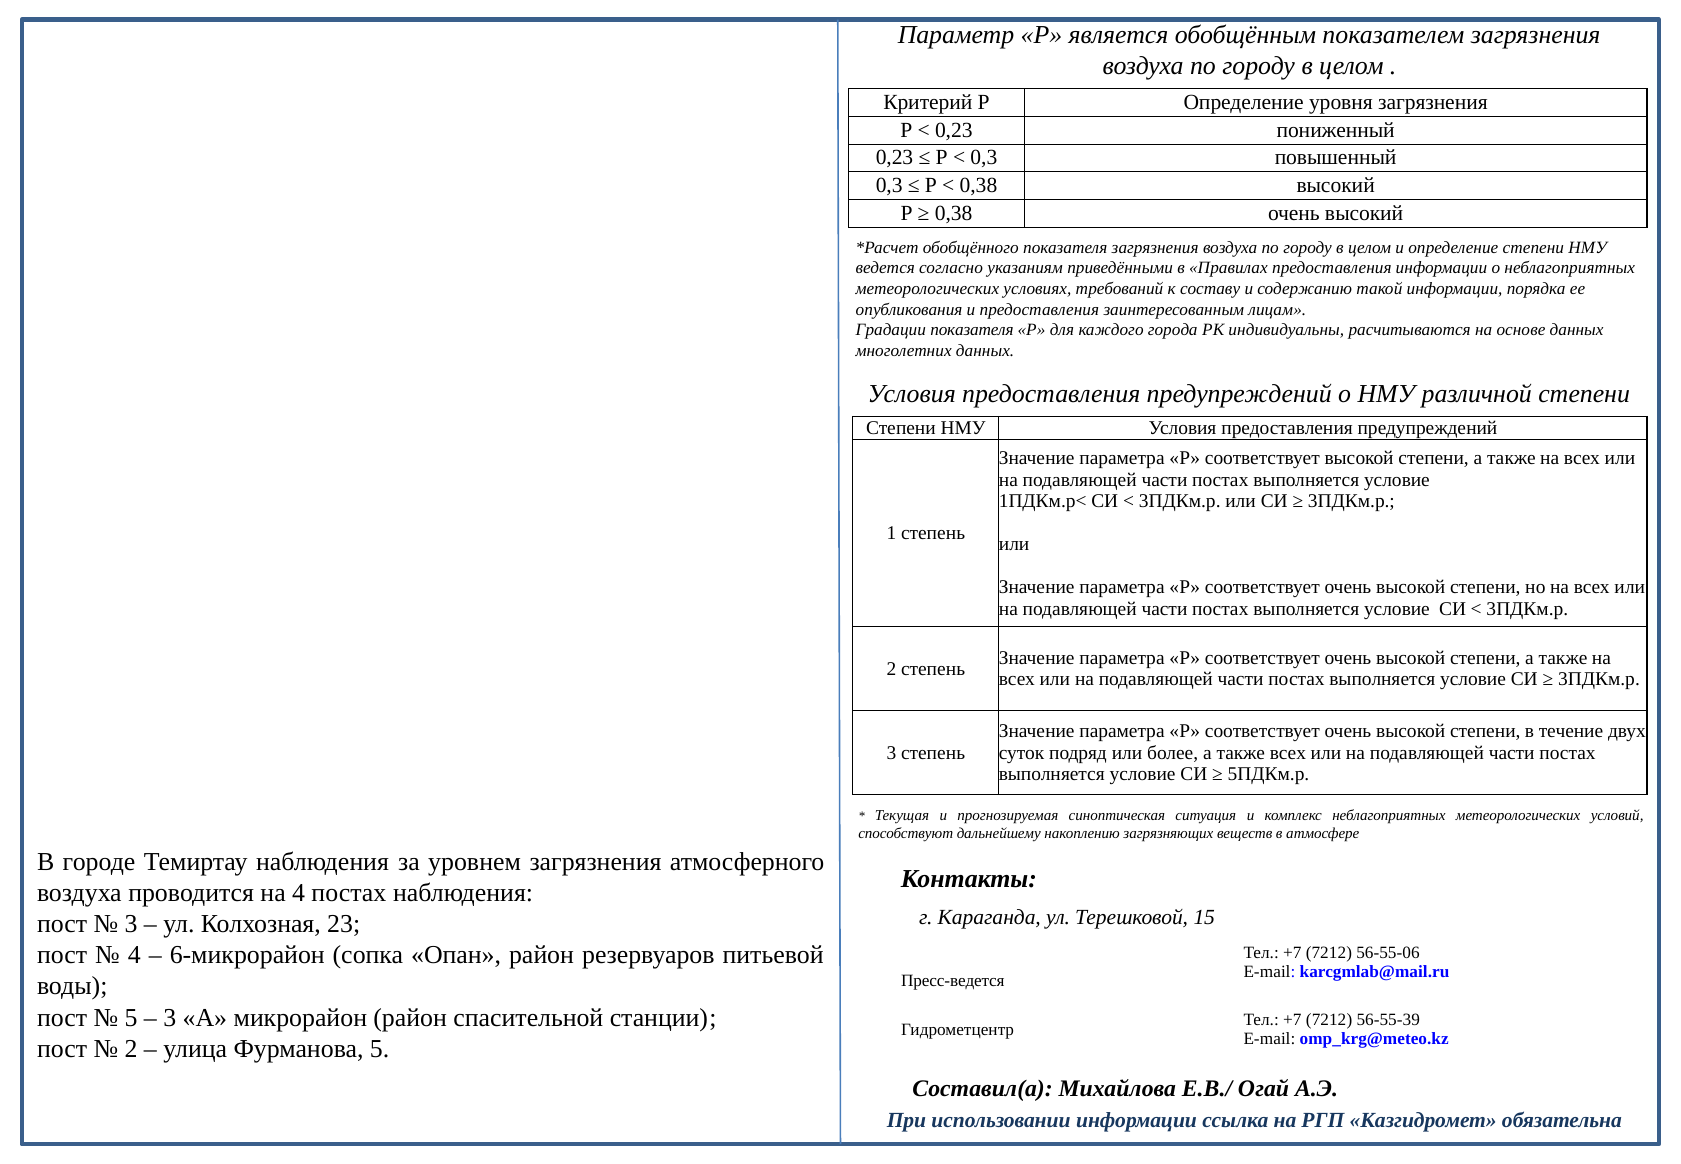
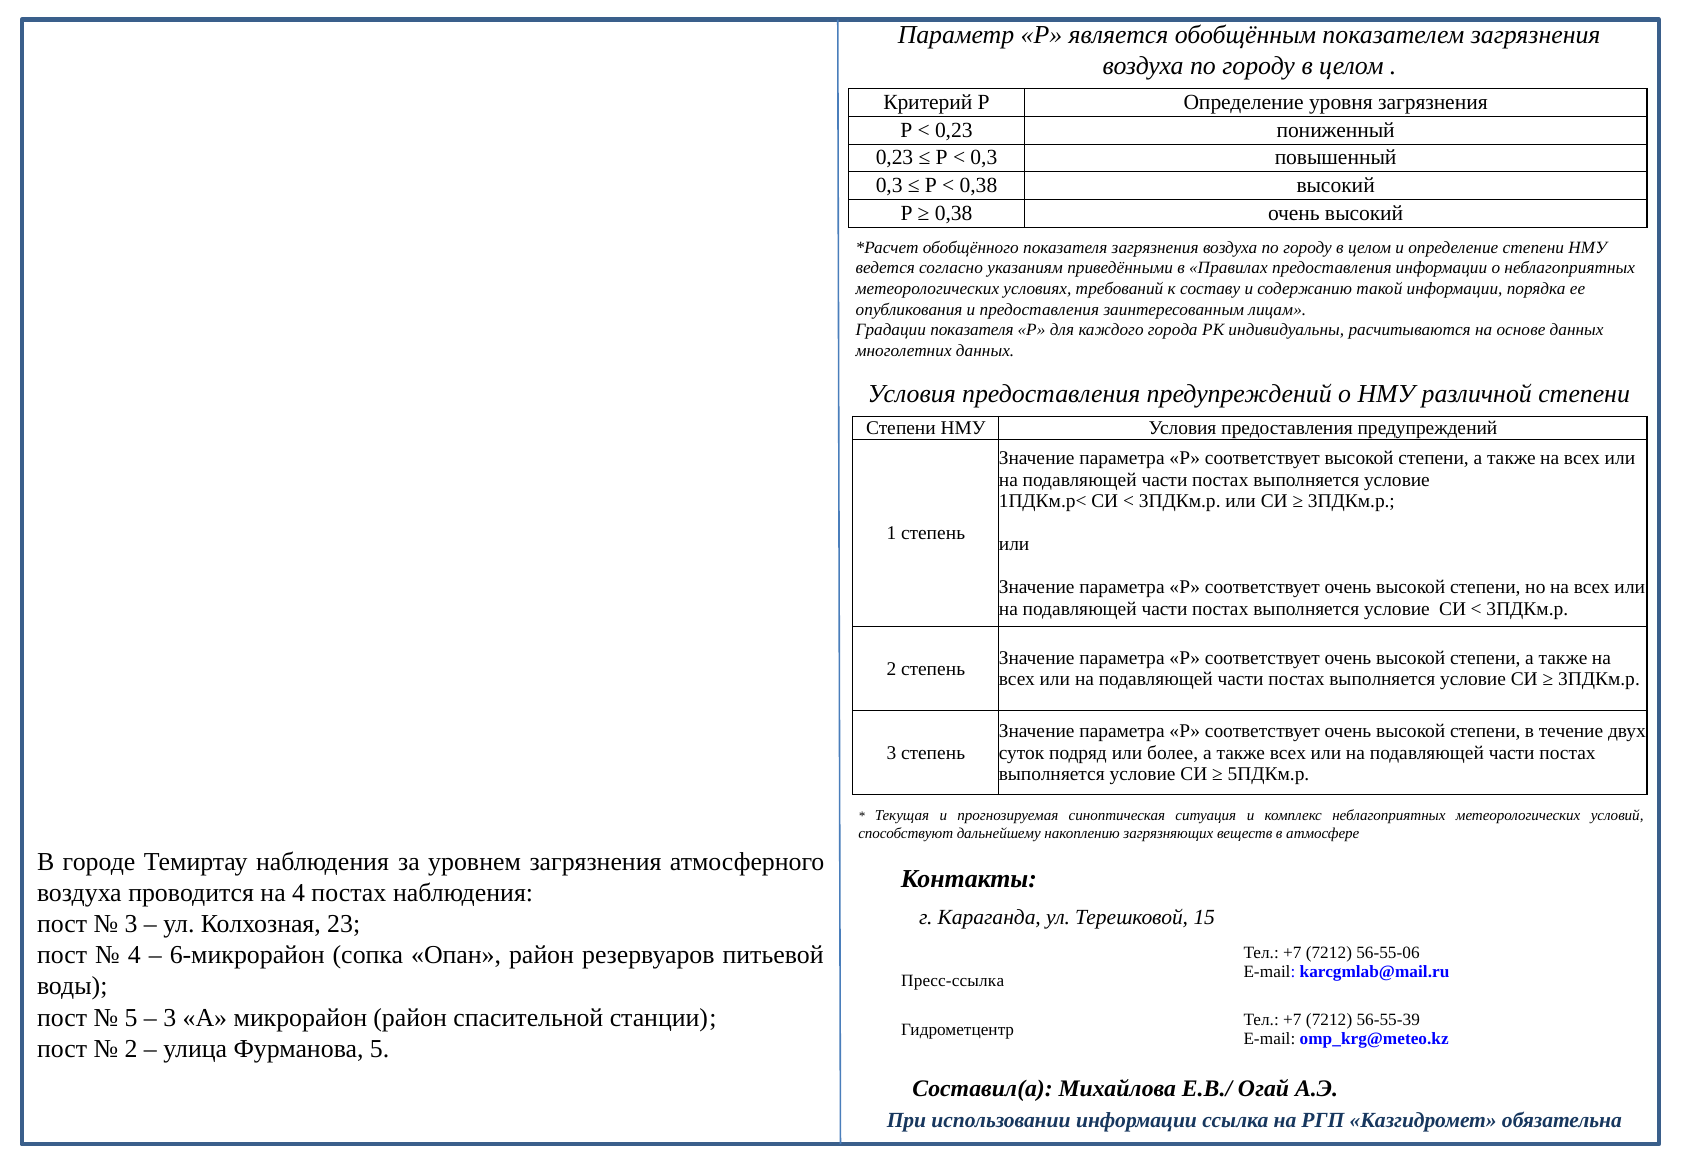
Пресс-ведется: Пресс-ведется -> Пресс-ссылка
